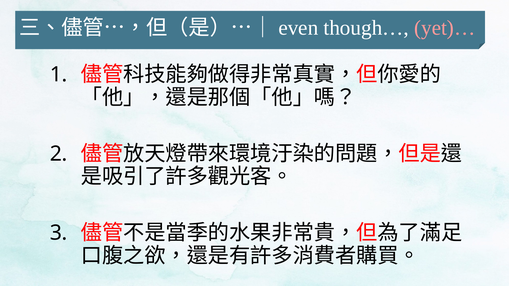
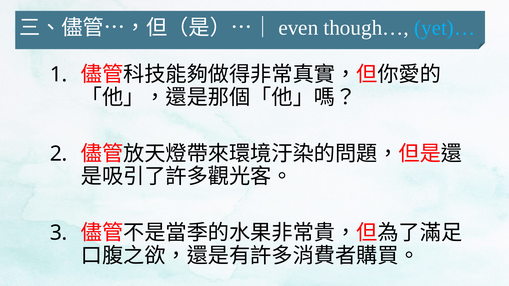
yet)… colour: pink -> light blue
